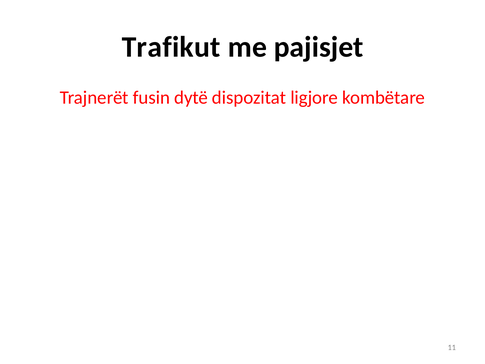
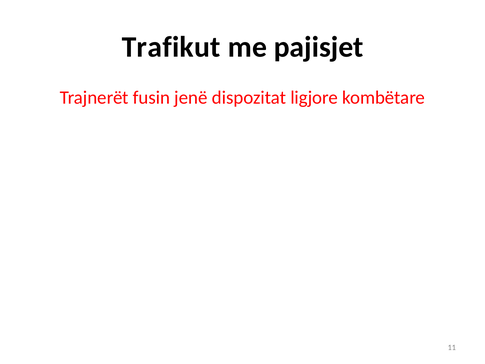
dytë: dytë -> jenë
